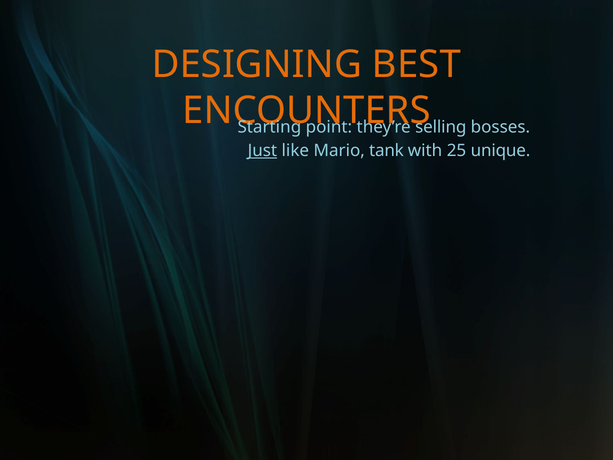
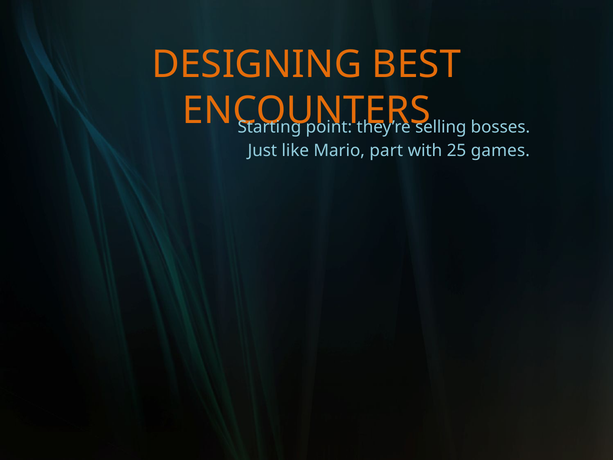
Just underline: present -> none
tank: tank -> part
unique: unique -> games
